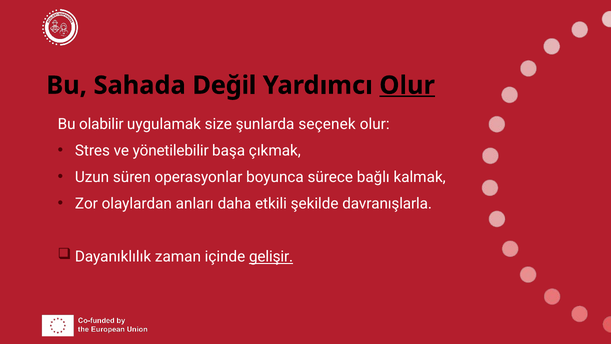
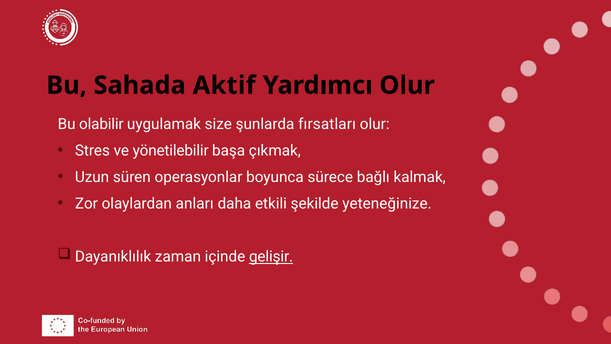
Değil: Değil -> Aktif
Olur at (407, 85) underline: present -> none
seçenek: seçenek -> fırsatları
davranışlarla: davranışlarla -> yeteneğinize
